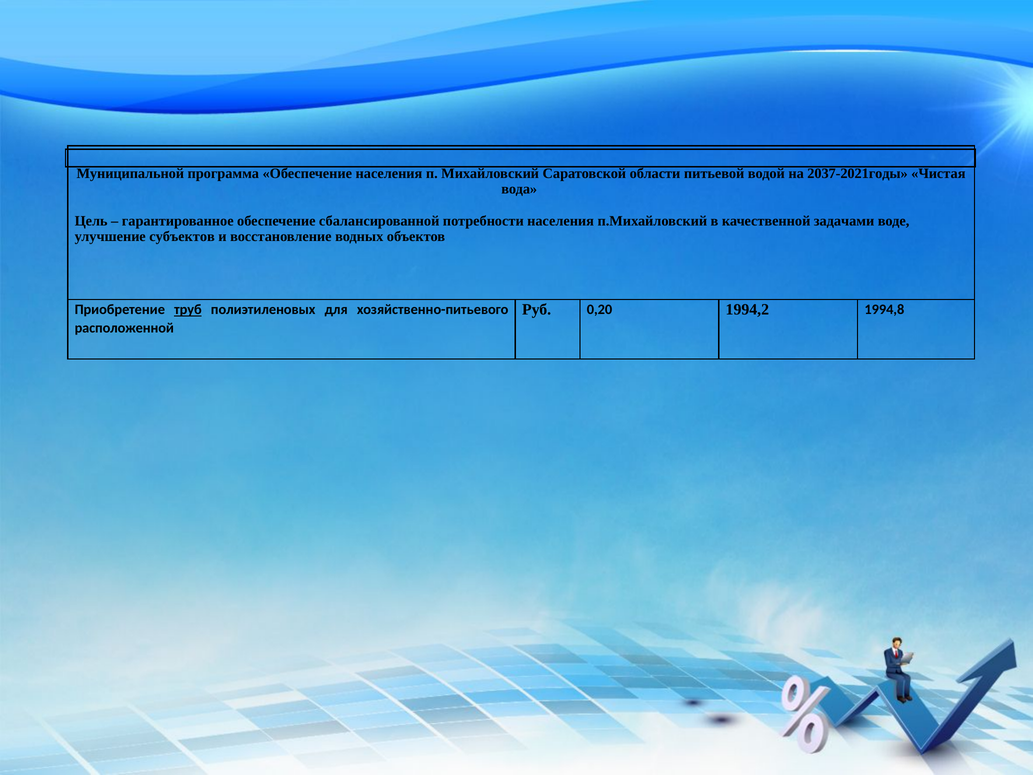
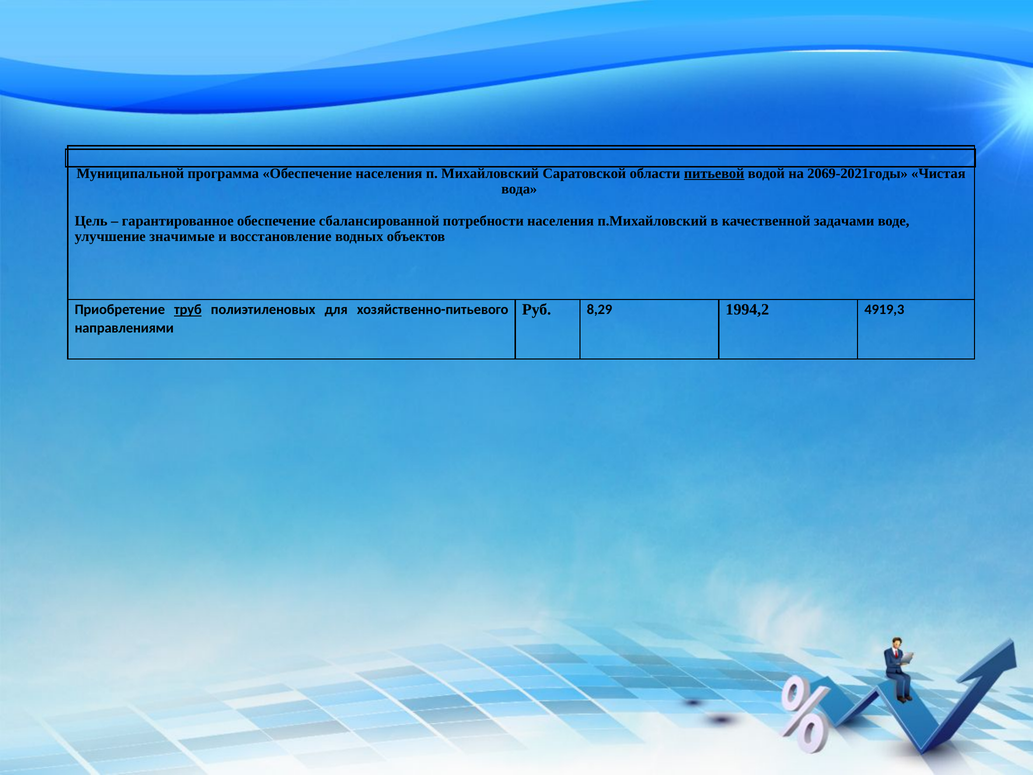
питьевой underline: none -> present
2037-2021годы: 2037-2021годы -> 2069-2021годы
субъектов: субъектов -> значимые
0,20: 0,20 -> 8,29
1994,8: 1994,8 -> 4919,3
расположенной: расположенной -> направлениями
